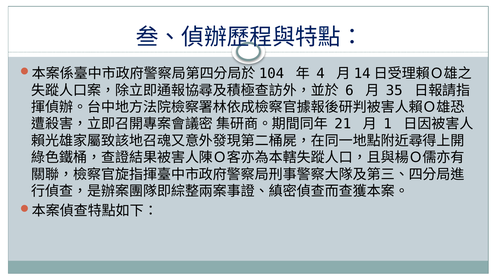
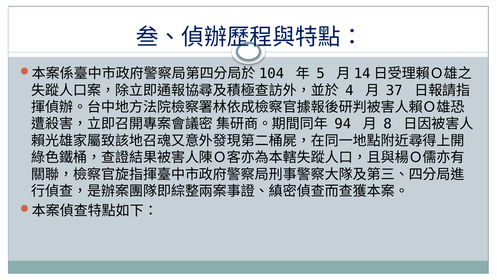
4: 4 -> 5
6: 6 -> 4
35: 35 -> 37
21: 21 -> 94
1: 1 -> 8
